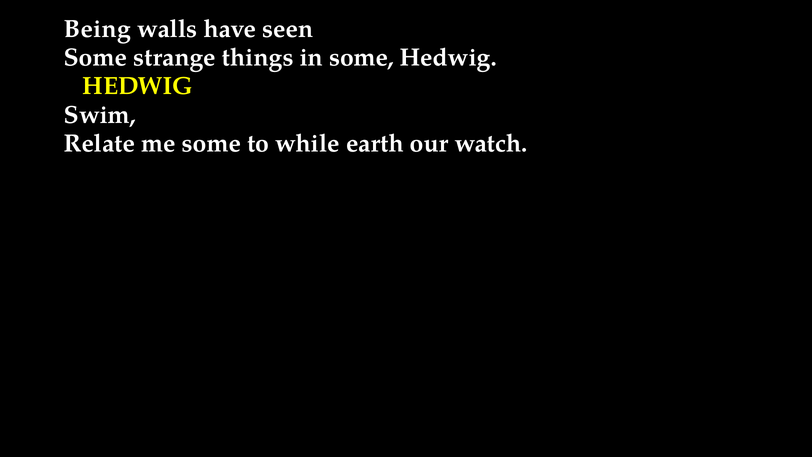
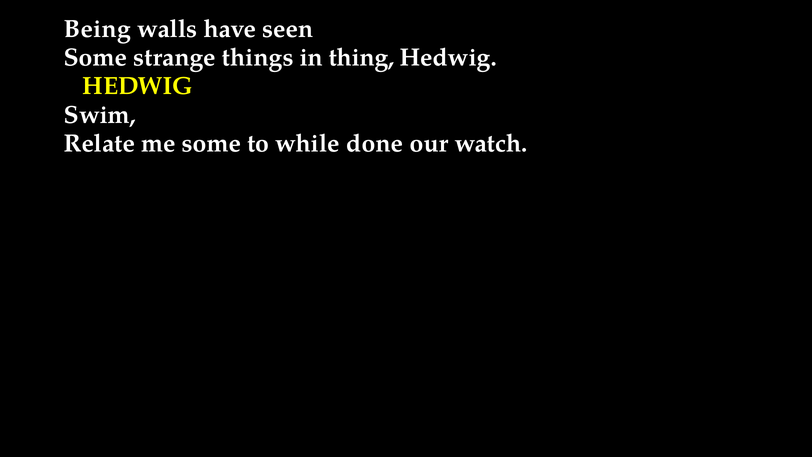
in some: some -> thing
earth: earth -> done
